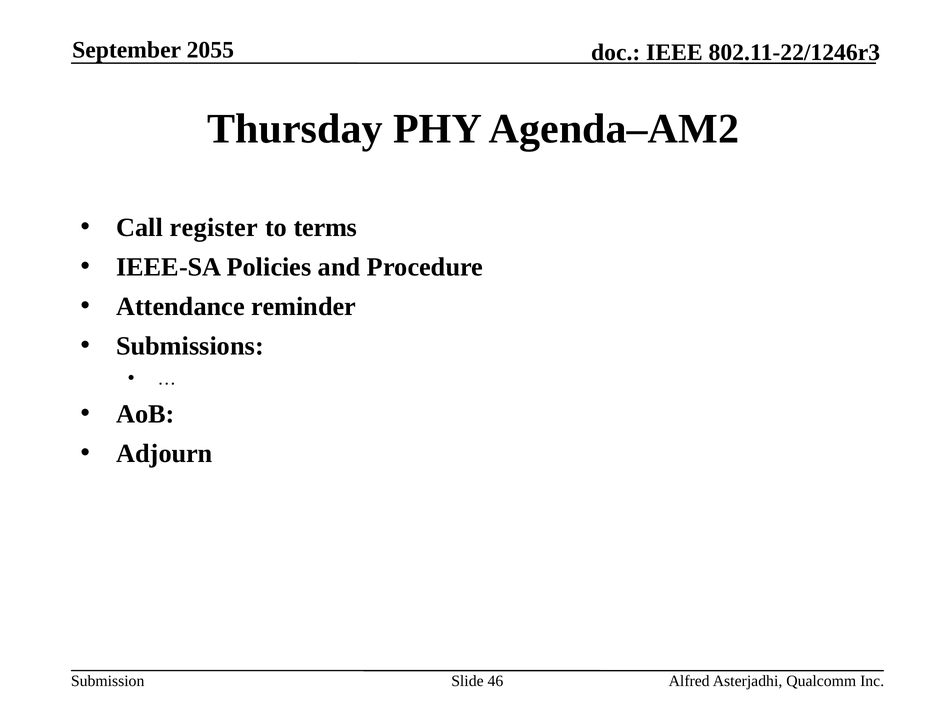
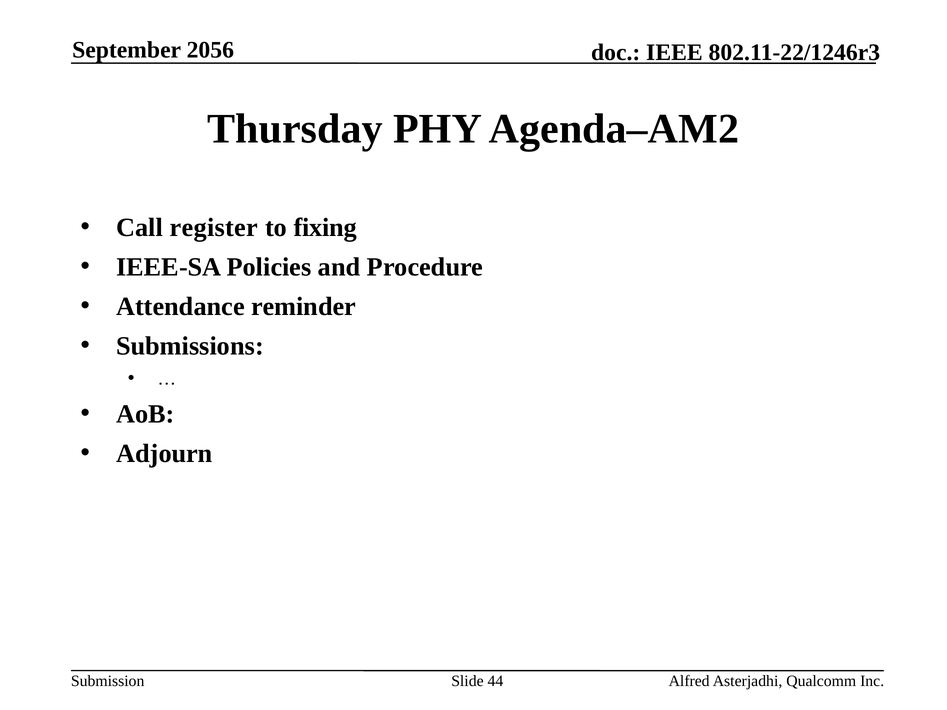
2055: 2055 -> 2056
terms: terms -> fixing
46: 46 -> 44
